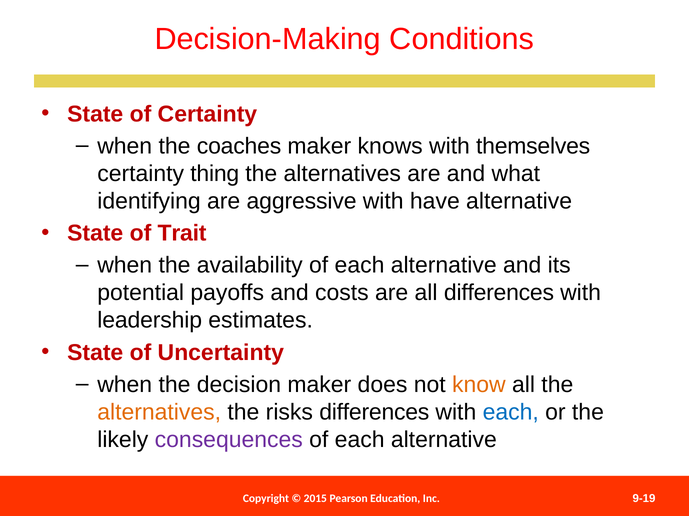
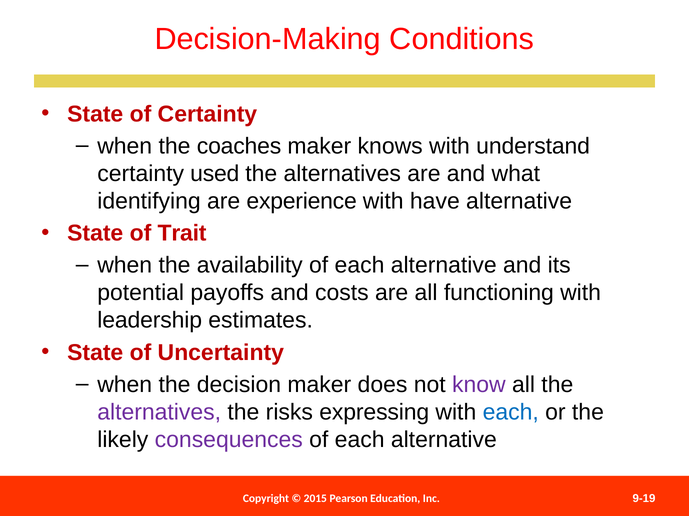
themselves: themselves -> understand
thing: thing -> used
aggressive: aggressive -> experience
all differences: differences -> functioning
know colour: orange -> purple
alternatives at (159, 413) colour: orange -> purple
risks differences: differences -> expressing
